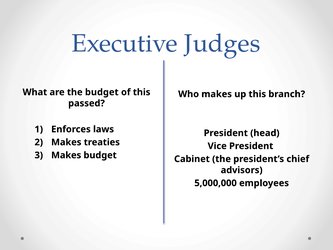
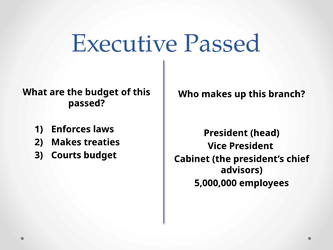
Executive Judges: Judges -> Passed
Makes at (66, 155): Makes -> Courts
